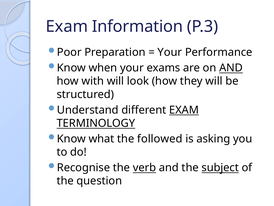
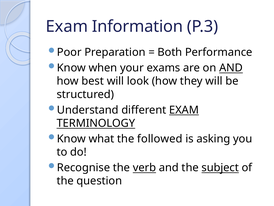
Your at (170, 52): Your -> Both
with: with -> best
